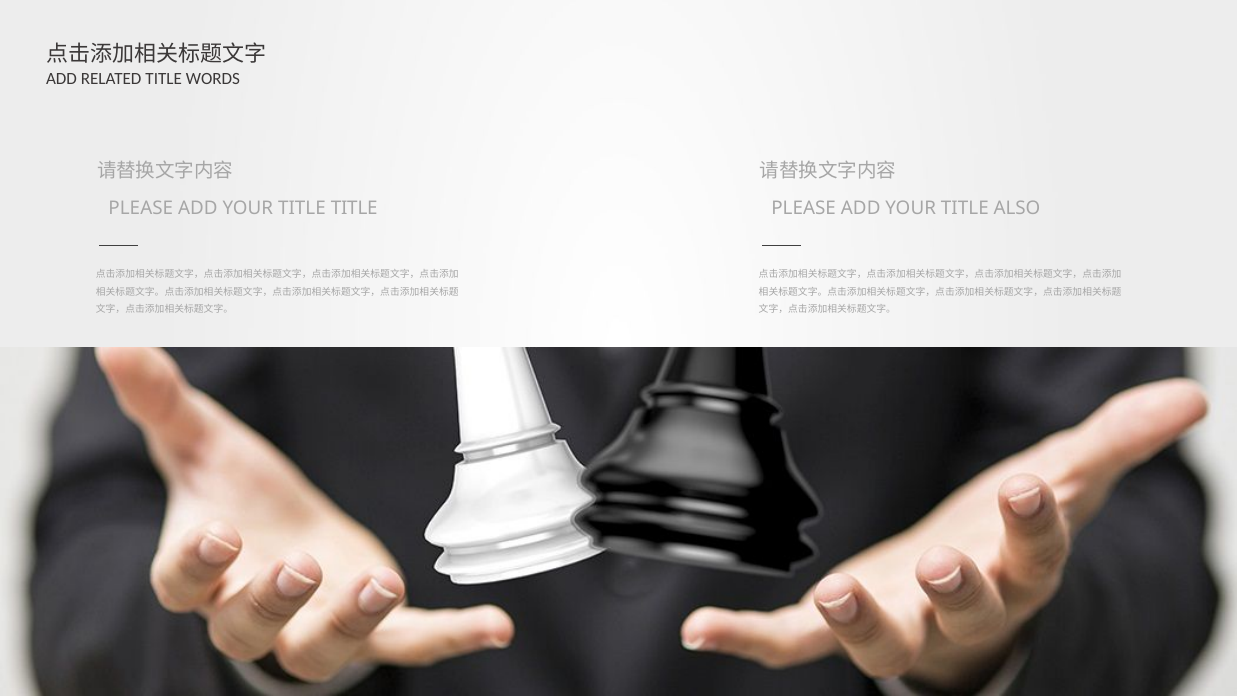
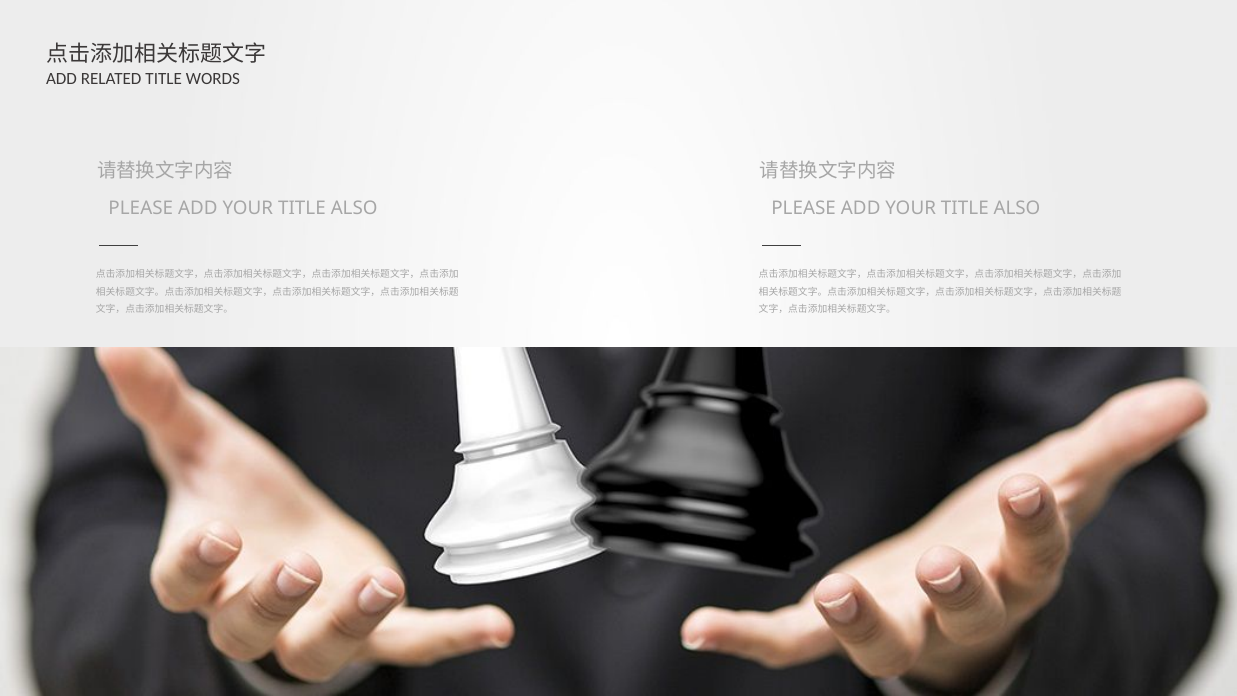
TITLE at (354, 208): TITLE -> ALSO
